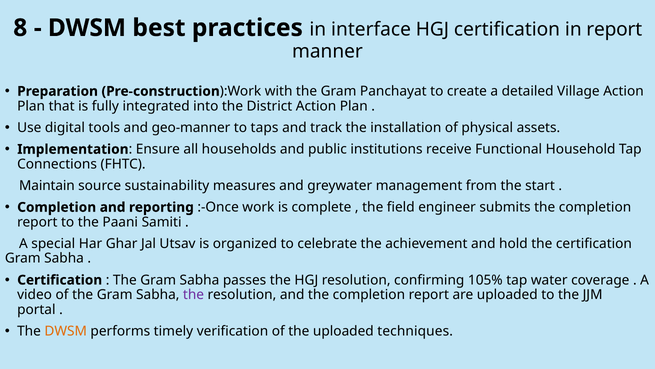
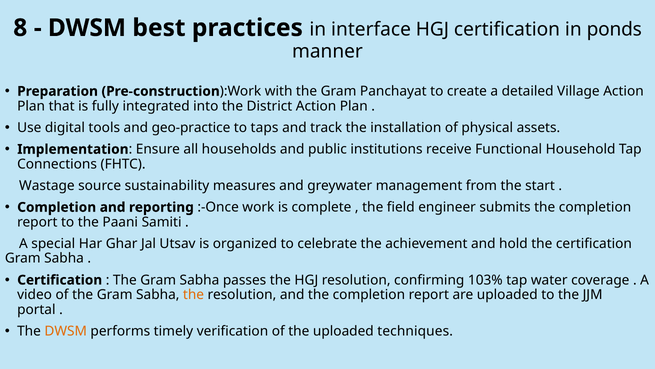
in report: report -> ponds
geo-manner: geo-manner -> geo-practice
Maintain: Maintain -> Wastage
105%: 105% -> 103%
the at (194, 294) colour: purple -> orange
